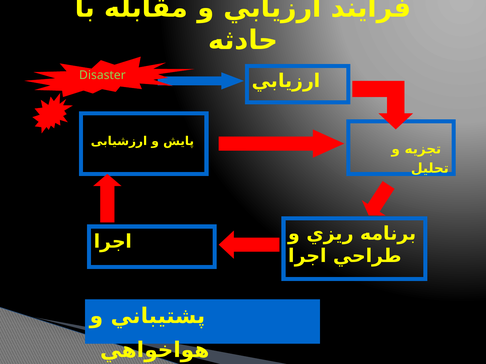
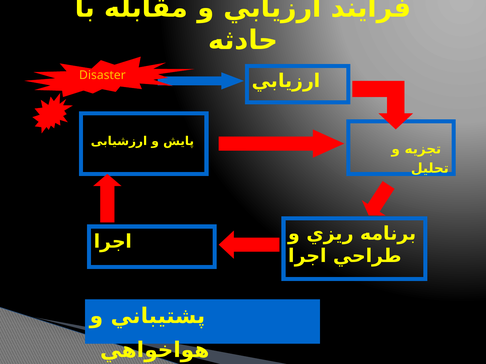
Disaster colour: light green -> yellow
